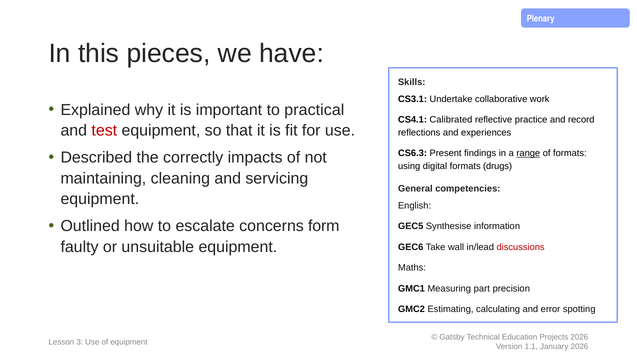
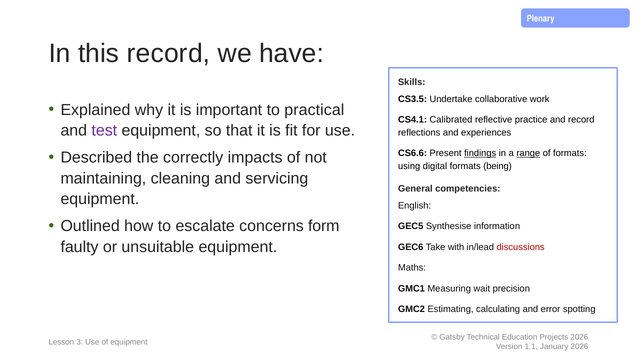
this pieces: pieces -> record
CS3.1: CS3.1 -> CS3.5
test colour: red -> purple
CS6.3: CS6.3 -> CS6.6
findings underline: none -> present
drugs: drugs -> being
wall: wall -> with
part: part -> wait
